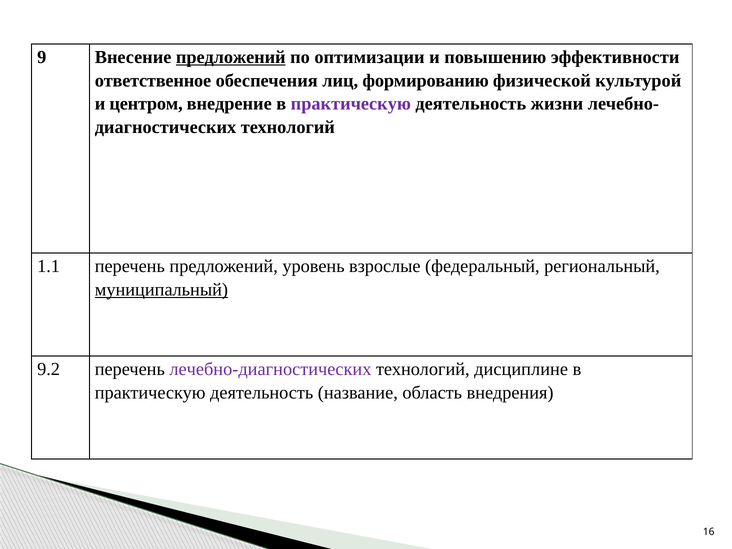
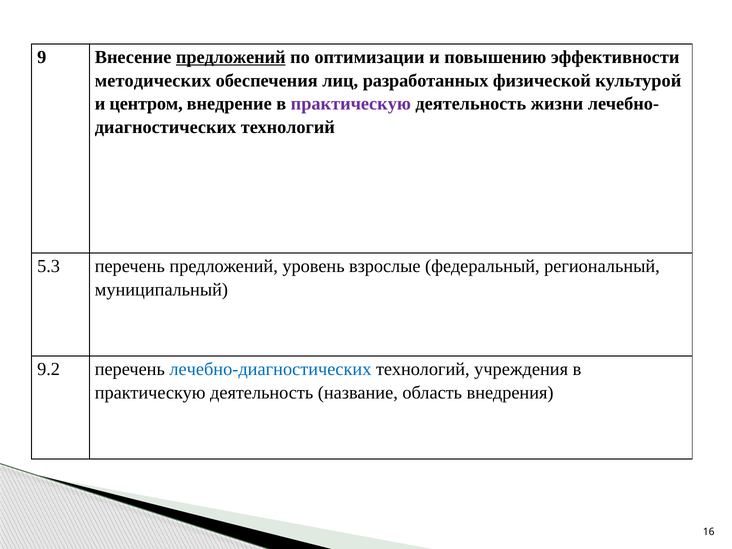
ответственное: ответственное -> методических
формированию: формированию -> разработанных
1.1: 1.1 -> 5.3
муниципальный underline: present -> none
лечебно-диагностических colour: purple -> blue
дисциплине: дисциплине -> учреждения
